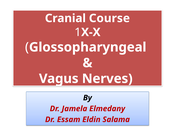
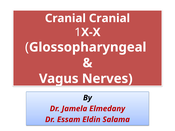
Cranial Course: Course -> Cranial
